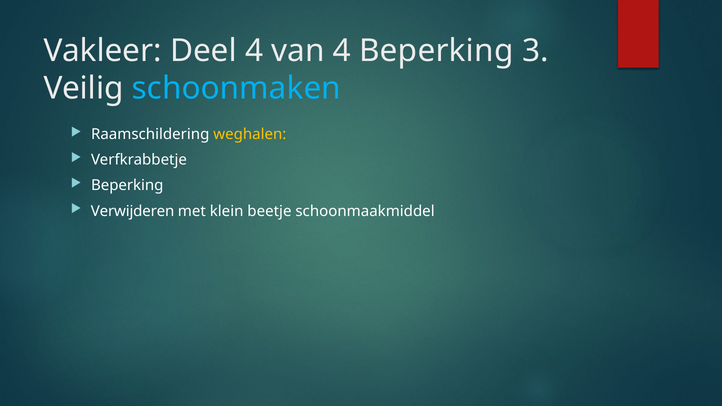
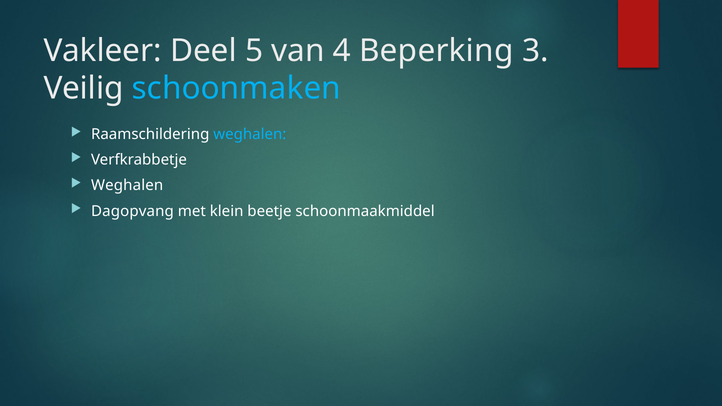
Deel 4: 4 -> 5
weghalen at (250, 134) colour: yellow -> light blue
Beperking at (127, 186): Beperking -> Weghalen
Verwijderen: Verwijderen -> Dagopvang
